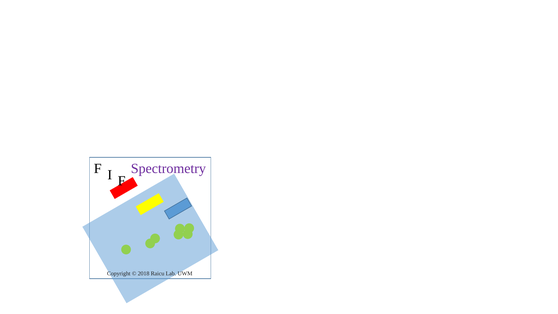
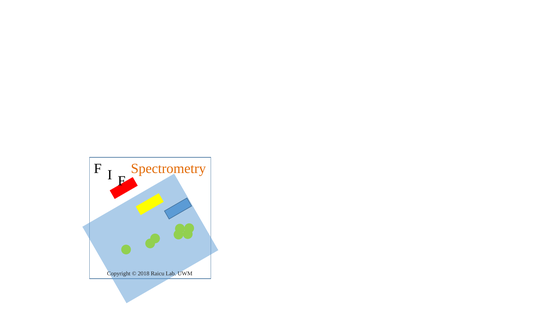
Spectrometry colour: purple -> orange
